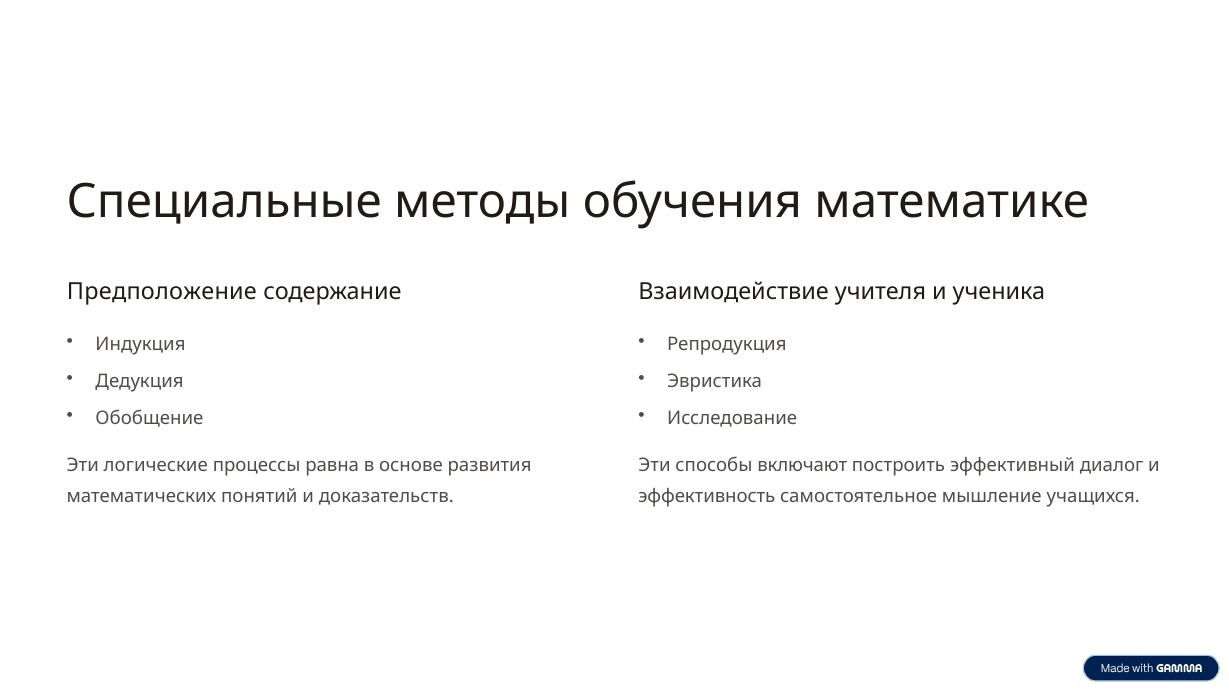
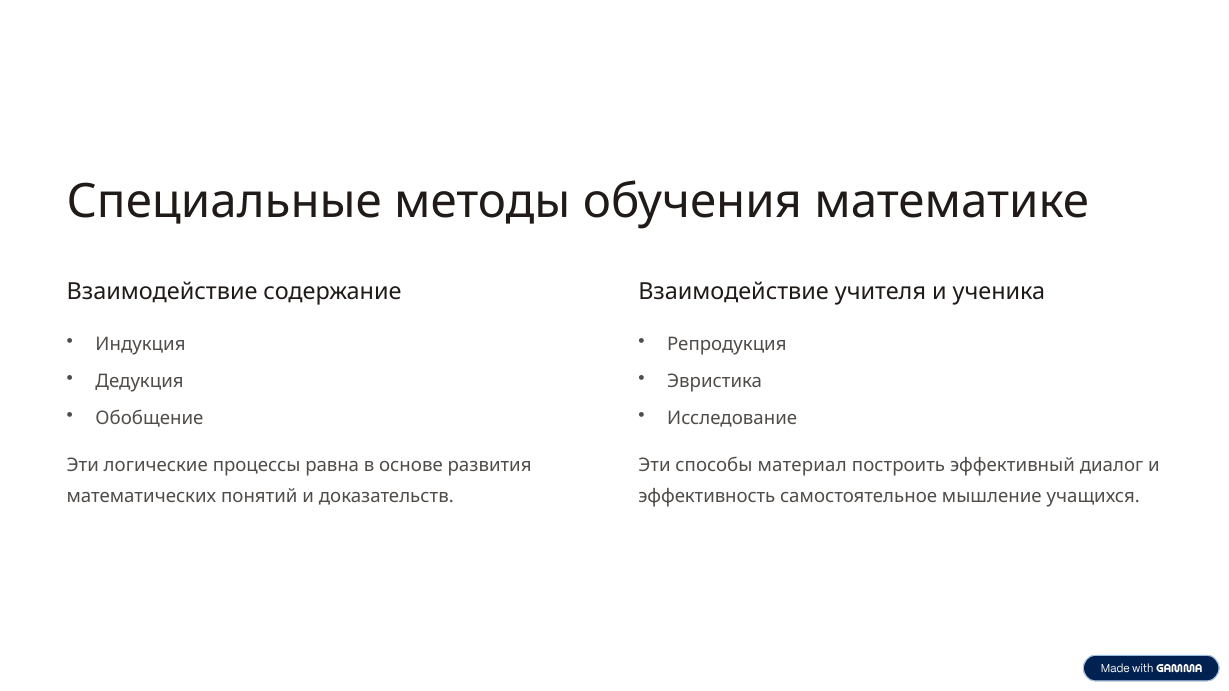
Предположение at (162, 292): Предположение -> Взаимодействие
включают: включают -> материал
